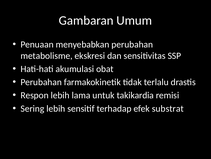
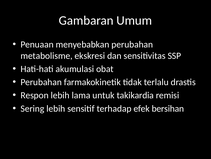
substrat: substrat -> bersihan
